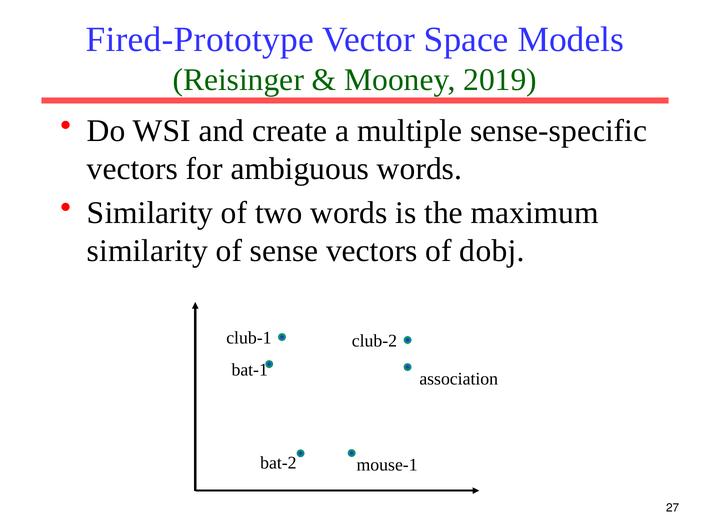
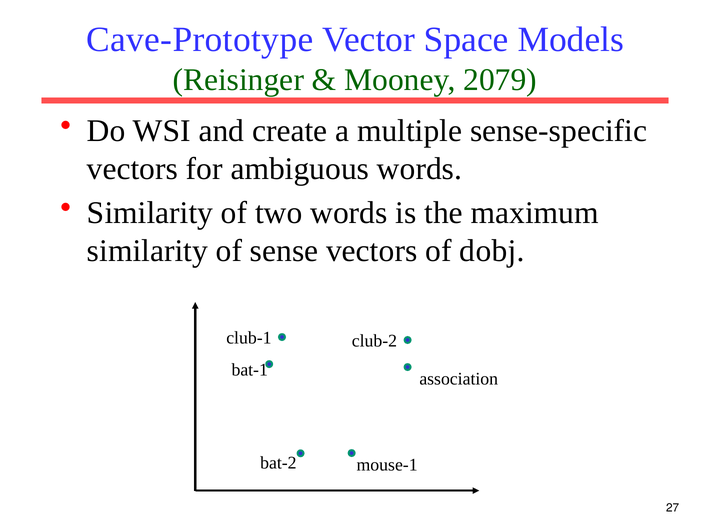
Fired-Prototype: Fired-Prototype -> Cave-Prototype
2019: 2019 -> 2079
